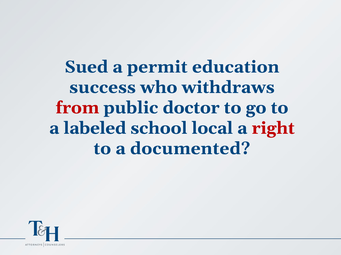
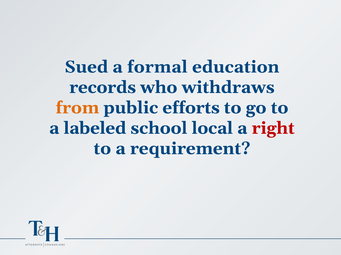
permit: permit -> formal
success: success -> records
from colour: red -> orange
doctor: doctor -> efforts
documented: documented -> requirement
